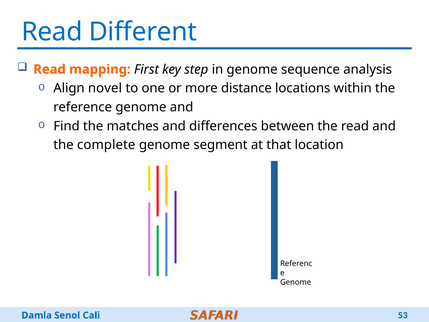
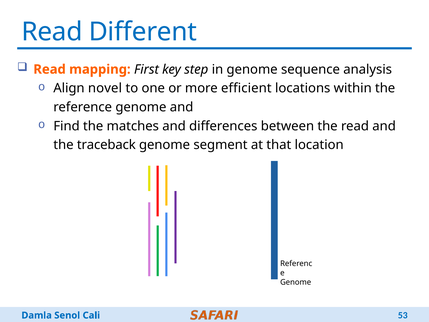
distance: distance -> efficient
complete: complete -> traceback
